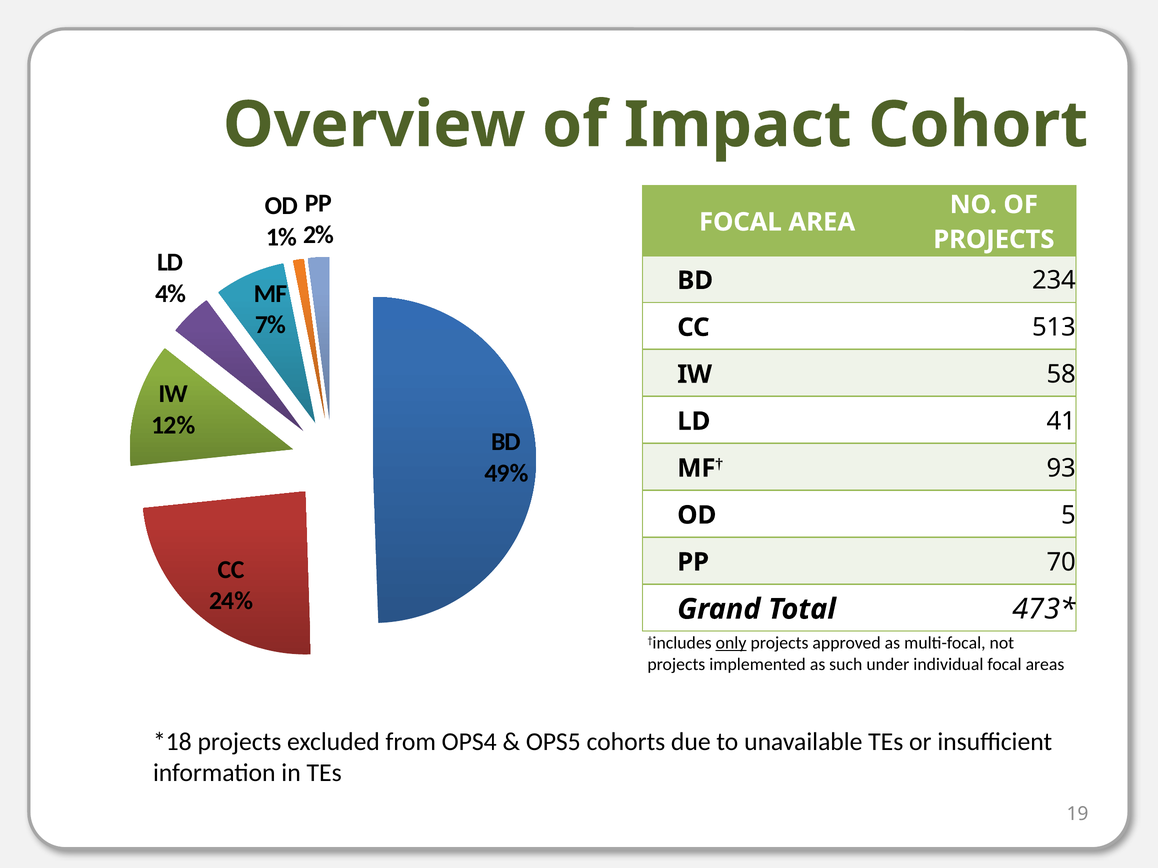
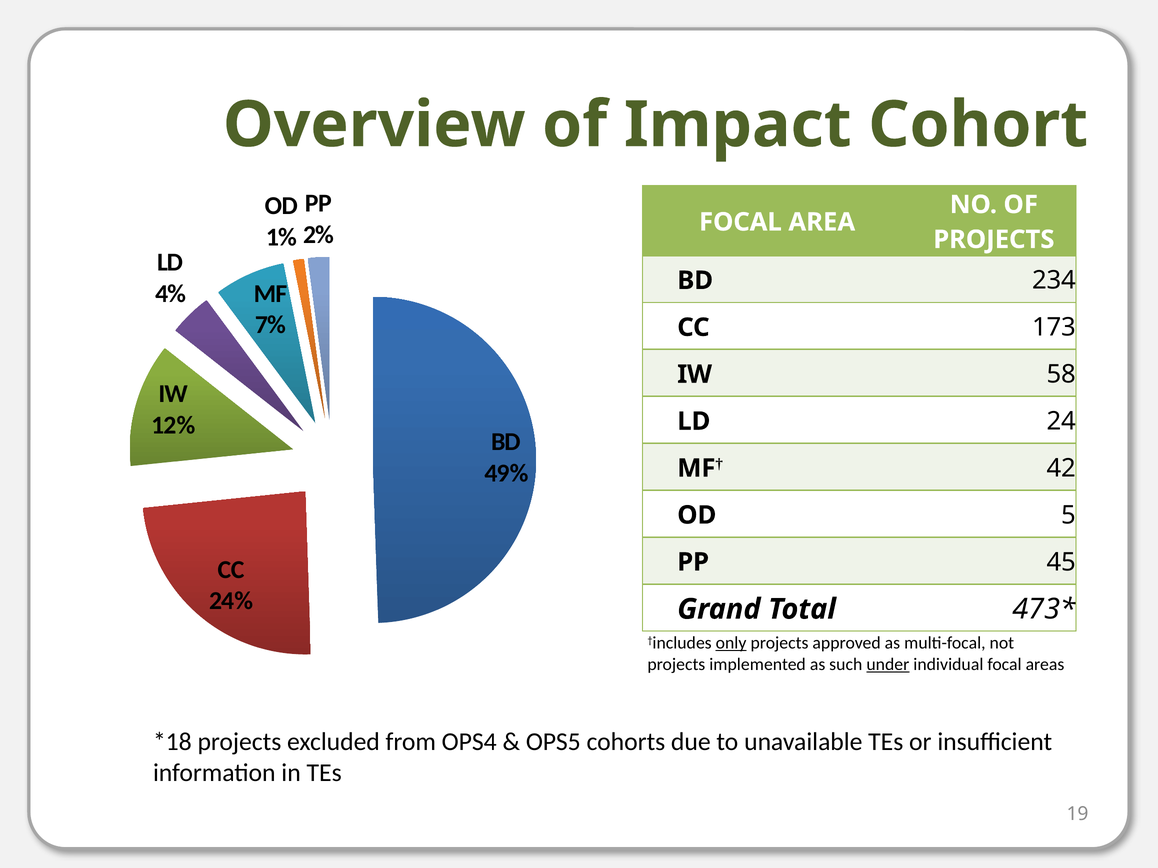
513: 513 -> 173
41: 41 -> 24
93: 93 -> 42
70: 70 -> 45
under underline: none -> present
